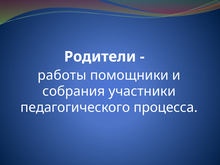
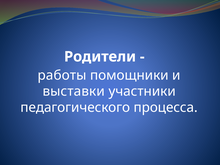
собрания: собрания -> выставки
